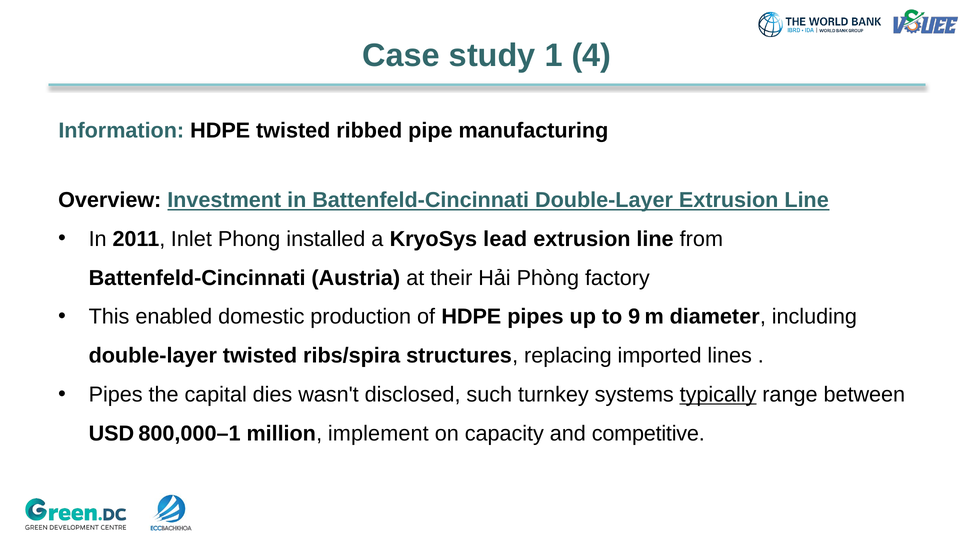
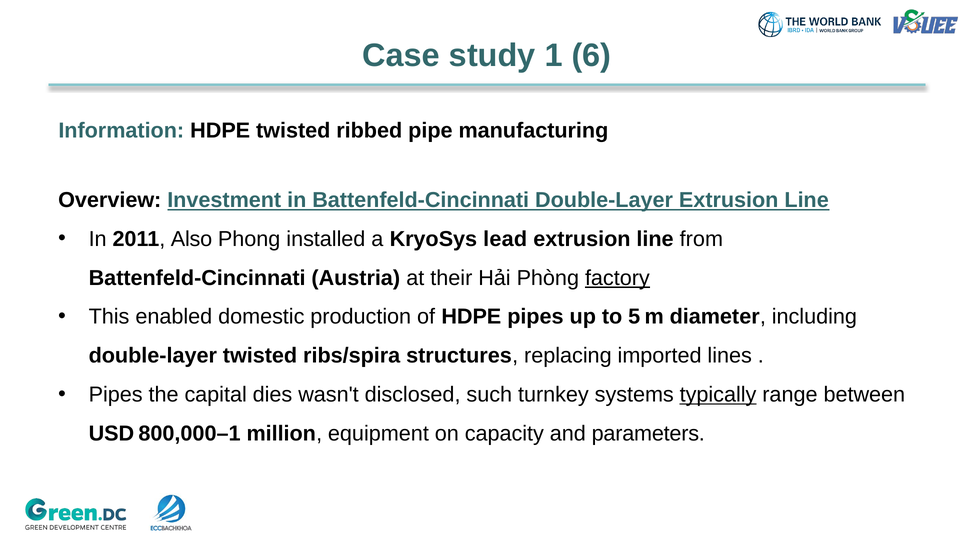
4: 4 -> 6
Inlet: Inlet -> Also
factory underline: none -> present
9: 9 -> 5
implement: implement -> equipment
competitive: competitive -> parameters
